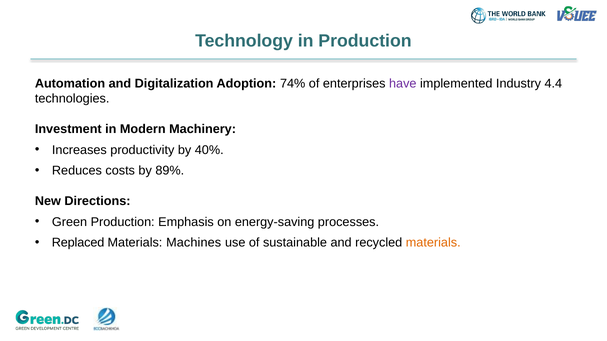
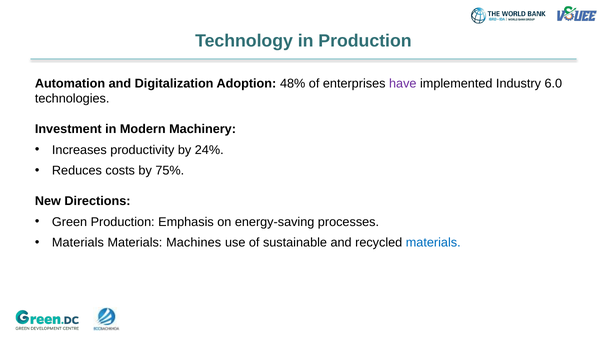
74%: 74% -> 48%
4.4: 4.4 -> 6.0
40%: 40% -> 24%
89%: 89% -> 75%
Replaced at (78, 243): Replaced -> Materials
materials at (433, 243) colour: orange -> blue
